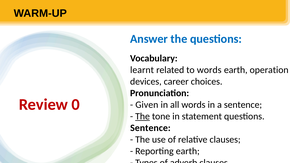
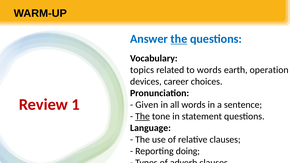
the at (179, 39) underline: none -> present
learnt: learnt -> topics
0: 0 -> 1
Sentence at (150, 128): Sentence -> Language
Reporting earth: earth -> doing
